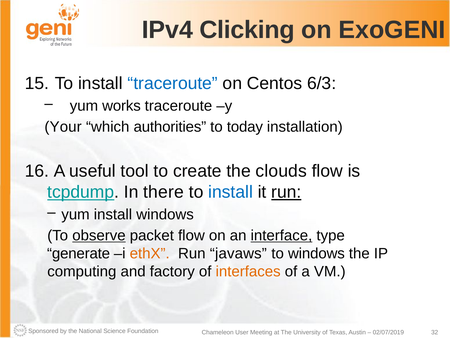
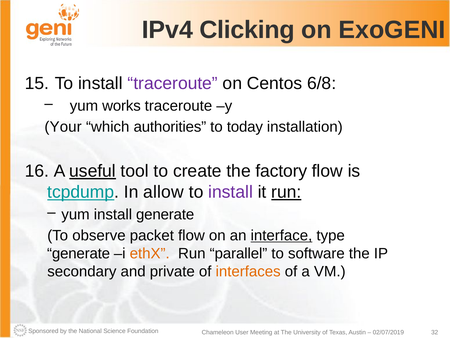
traceroute at (173, 83) colour: blue -> purple
6/3: 6/3 -> 6/8
useful underline: none -> present
clouds: clouds -> factory
there: there -> allow
install at (231, 192) colour: blue -> purple
install windows: windows -> generate
observe underline: present -> none
javaws: javaws -> parallel
to windows: windows -> software
computing: computing -> secondary
factory: factory -> private
